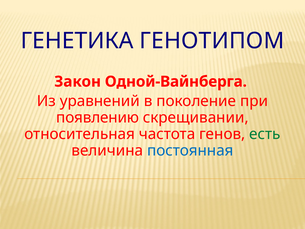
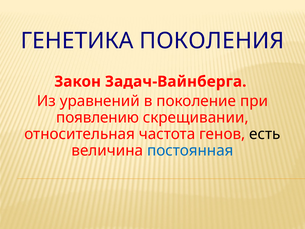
ГЕНОТИПОМ: ГЕНОТИПОМ -> ПОКОЛЕНИЯ
Одной-Вайнберга: Одной-Вайнберга -> Задач-Вайнберга
есть colour: green -> black
